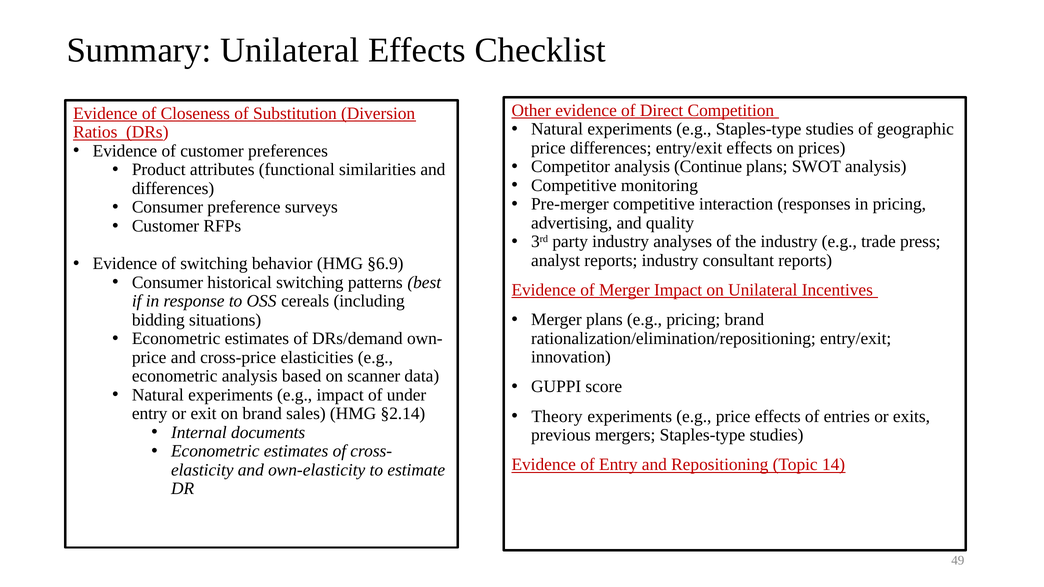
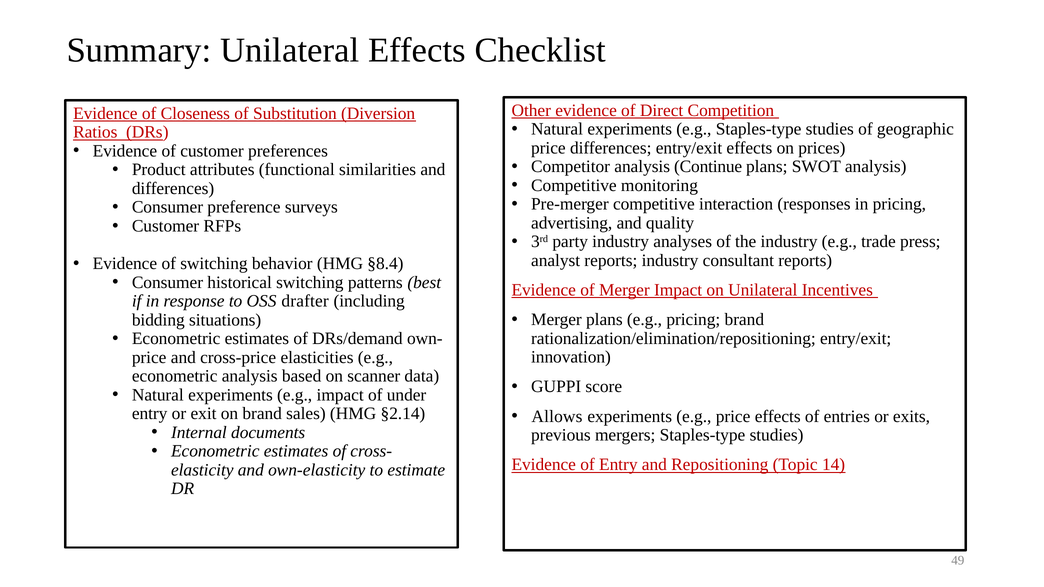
§6.9: §6.9 -> §8.4
cereals: cereals -> drafter
Theory: Theory -> Allows
